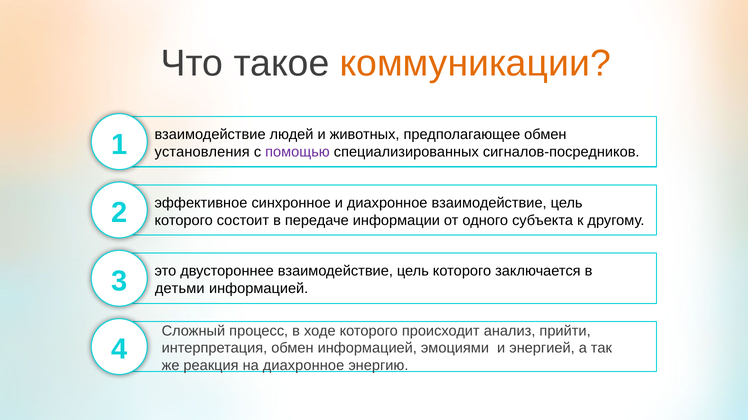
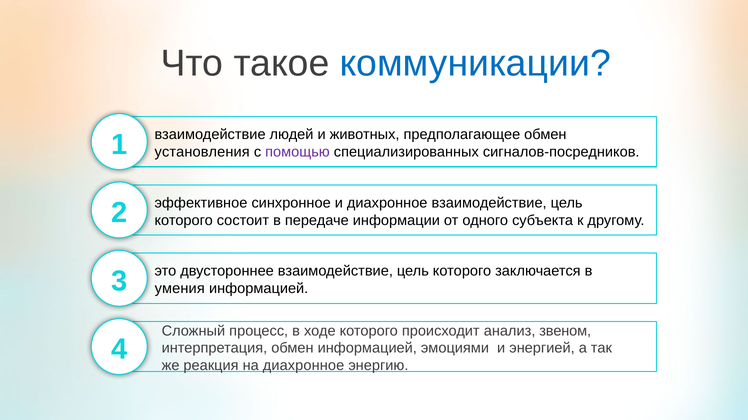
коммуникации colour: orange -> blue
детьми: детьми -> умения
прийти: прийти -> звеном
